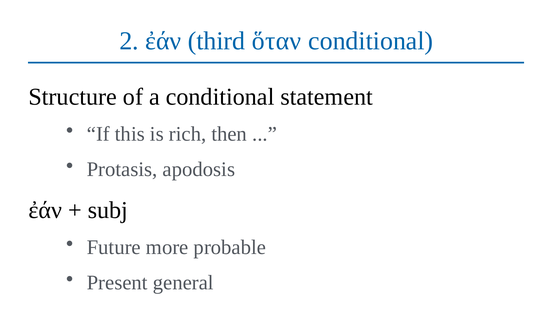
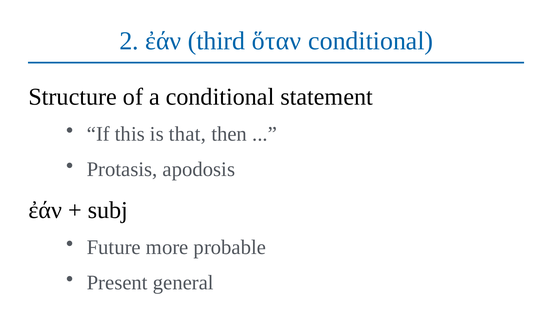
rich: rich -> that
